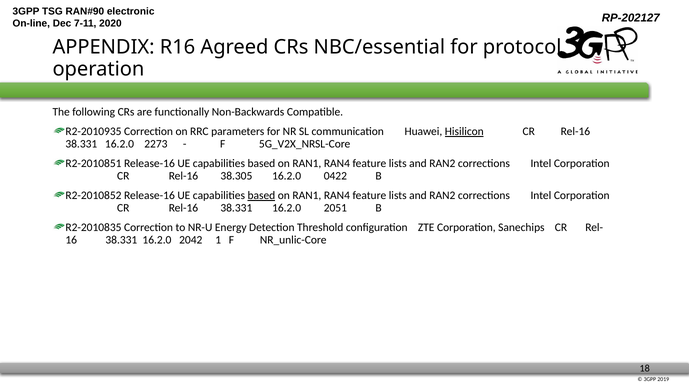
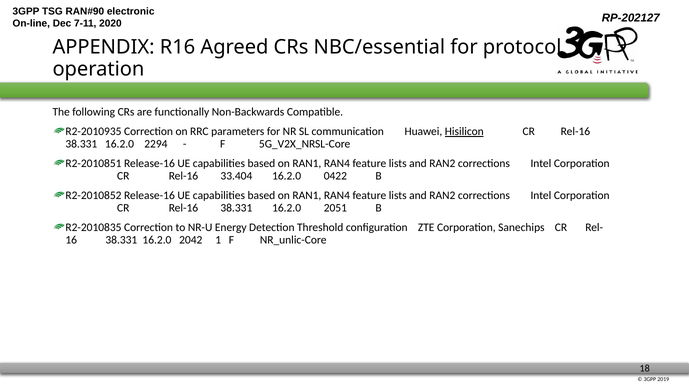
2273: 2273 -> 2294
38.305: 38.305 -> 33.404
based at (261, 195) underline: present -> none
